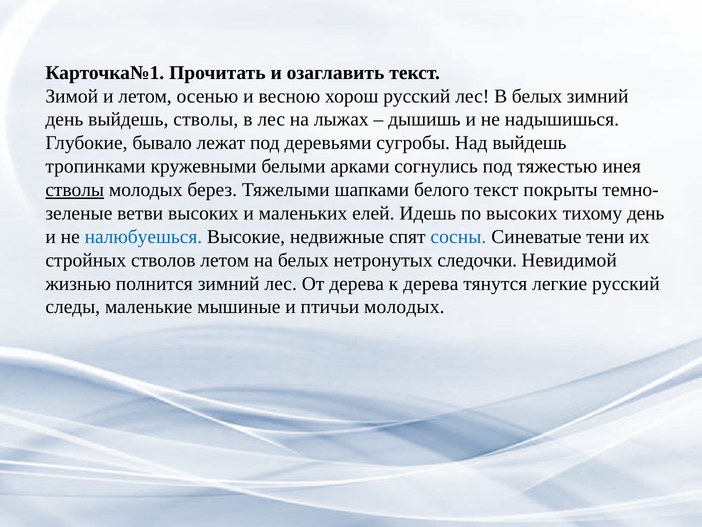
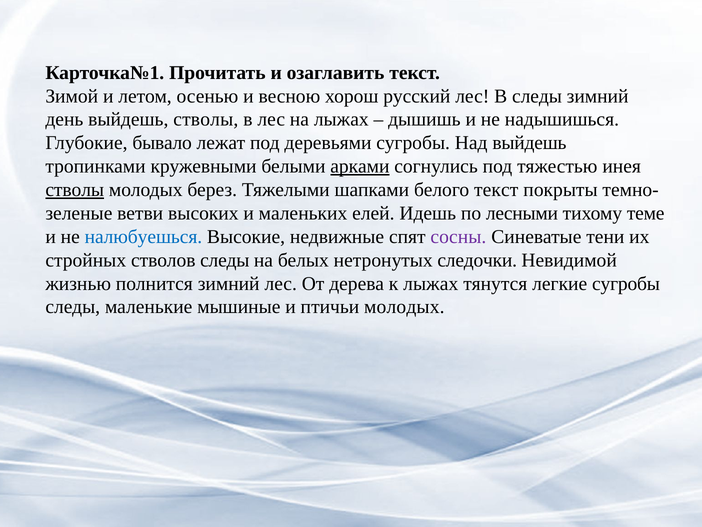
В белых: белых -> следы
арками underline: none -> present
по высоких: высоких -> лесными
тихому день: день -> теме
сосны colour: blue -> purple
стволов летом: летом -> следы
к дерева: дерева -> лыжах
легкие русский: русский -> сугробы
